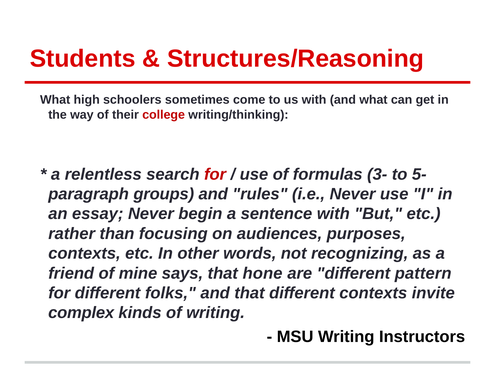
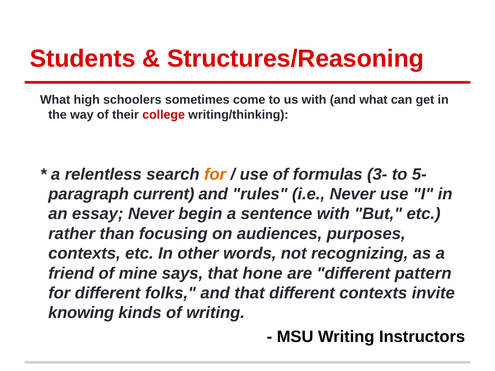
for at (215, 174) colour: red -> orange
groups: groups -> current
complex: complex -> knowing
